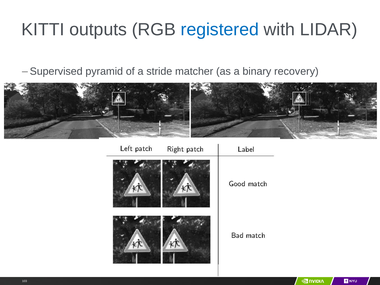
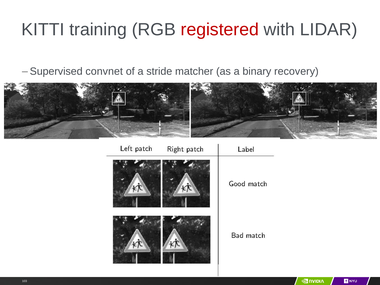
outputs: outputs -> training
registered colour: blue -> red
pyramid: pyramid -> convnet
